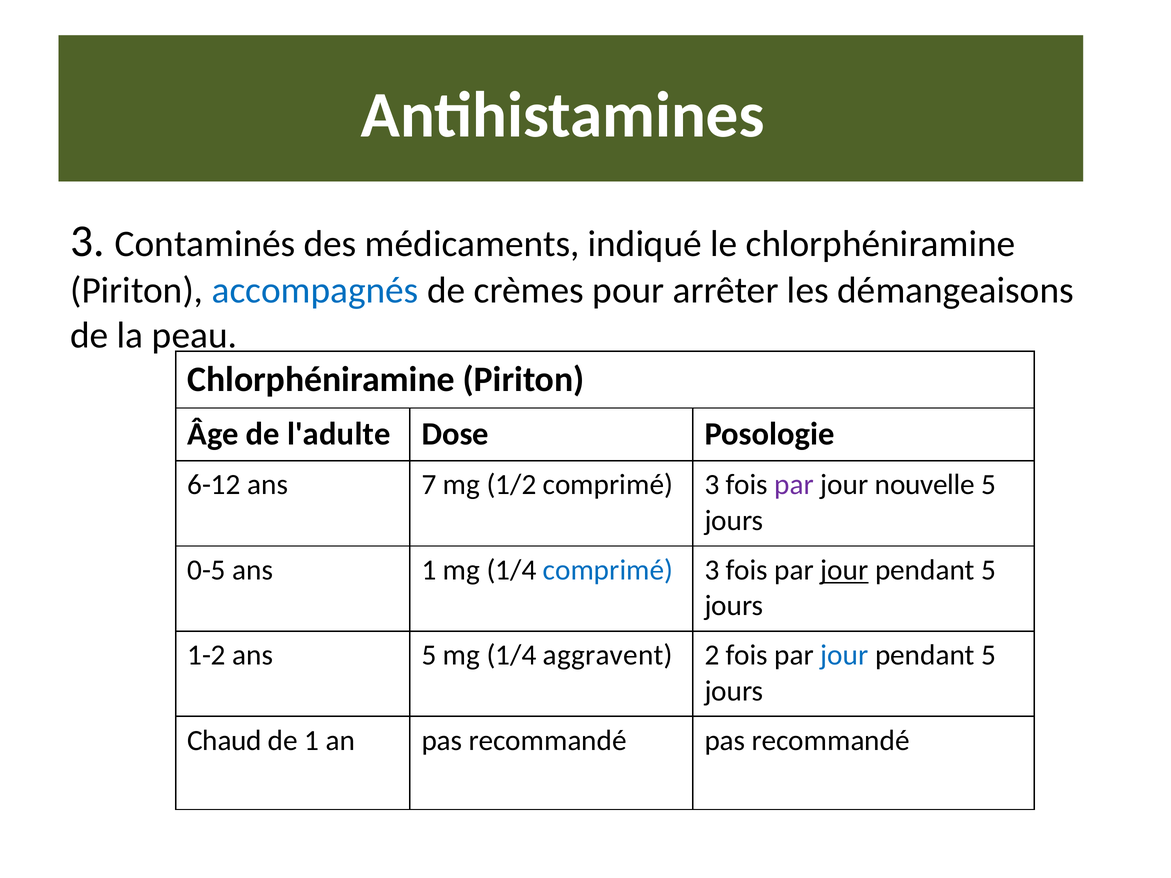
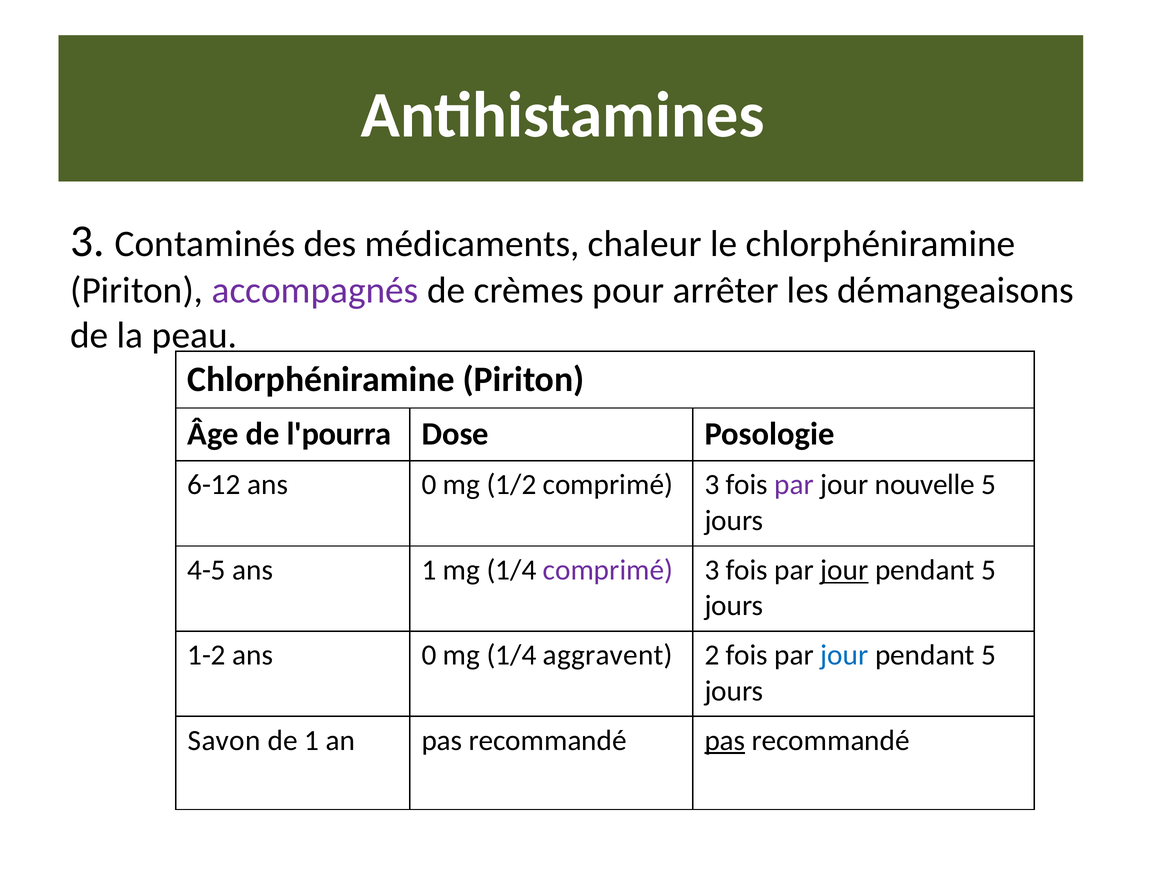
indiqué: indiqué -> chaleur
accompagnés colour: blue -> purple
l'adulte: l'adulte -> l'pourra
6-12 ans 7: 7 -> 0
0-5: 0-5 -> 4-5
comprimé at (608, 570) colour: blue -> purple
1-2 ans 5: 5 -> 0
Chaud: Chaud -> Savon
pas at (725, 741) underline: none -> present
